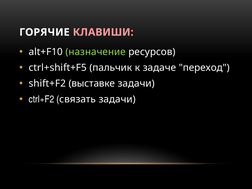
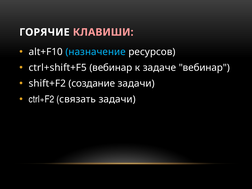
назначение colour: light green -> light blue
ctrl+shift+F5 пальчик: пальчик -> вебинар
задаче переход: переход -> вебинар
выставке: выставке -> создание
